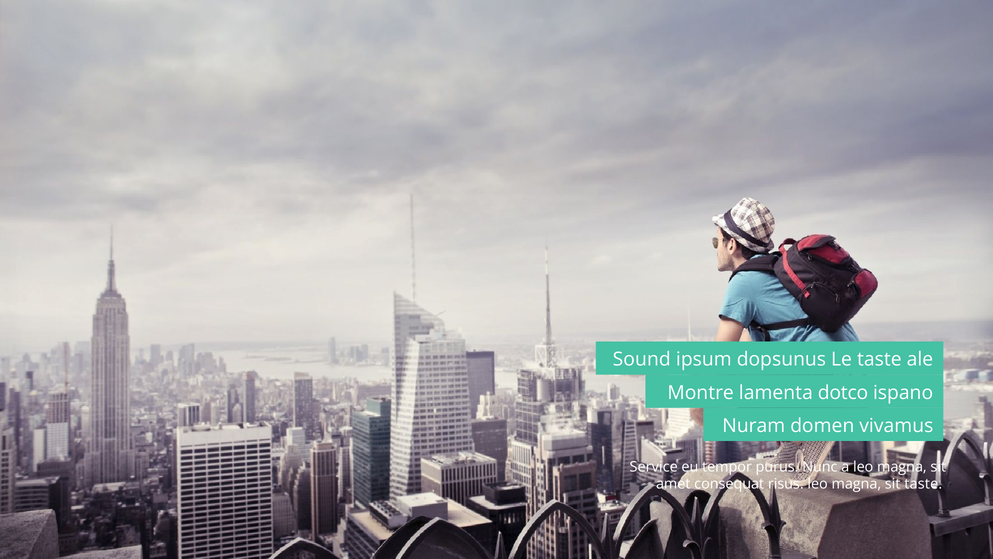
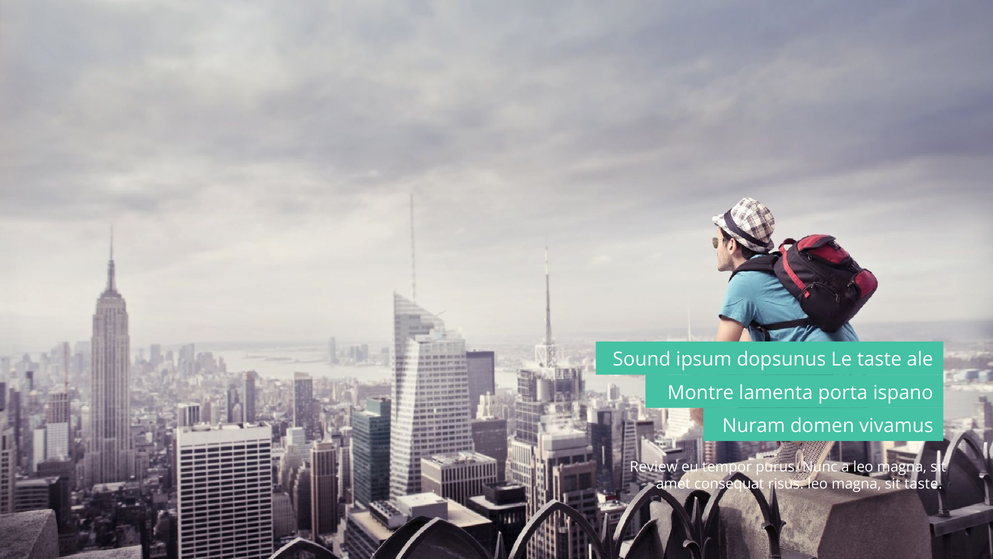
dotco: dotco -> porta
Service: Service -> Review
